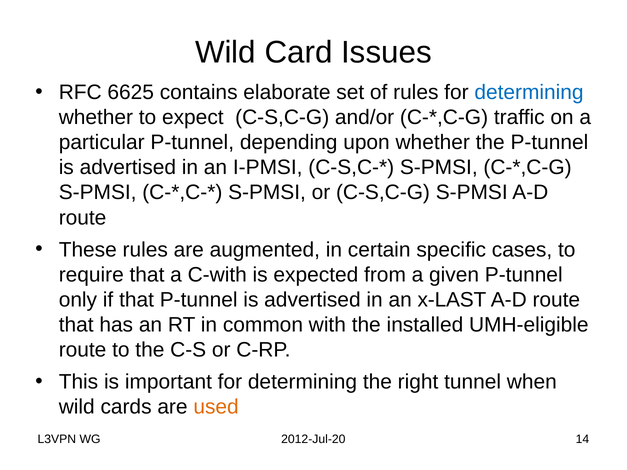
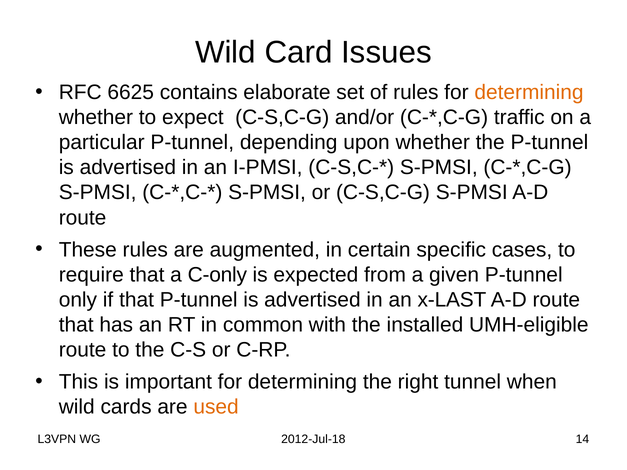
determining at (529, 92) colour: blue -> orange
C-with: C-with -> C-only
2012-Jul-20: 2012-Jul-20 -> 2012-Jul-18
